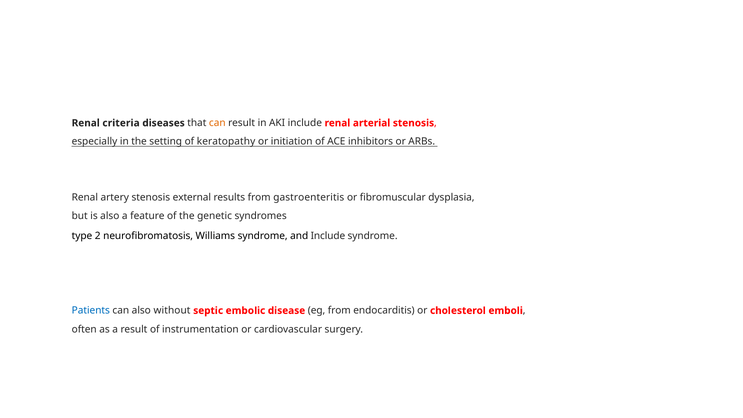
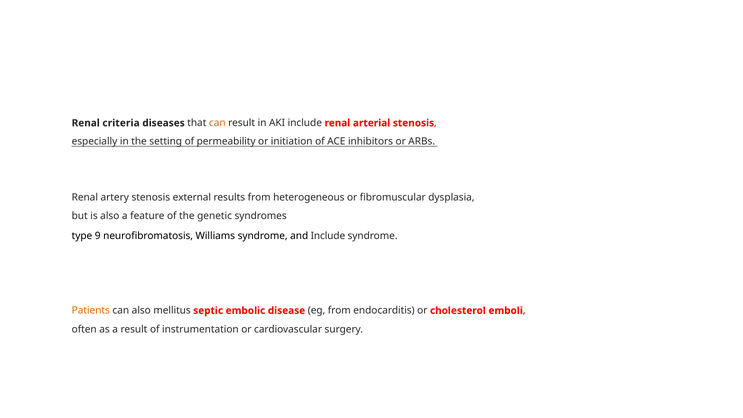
keratopathy: keratopathy -> permeability
gastroenteritis: gastroenteritis -> heterogeneous
2: 2 -> 9
Patients colour: blue -> orange
without: without -> mellitus
